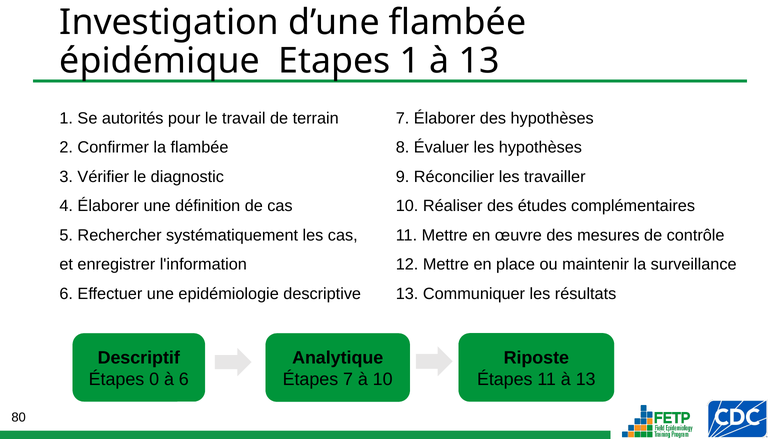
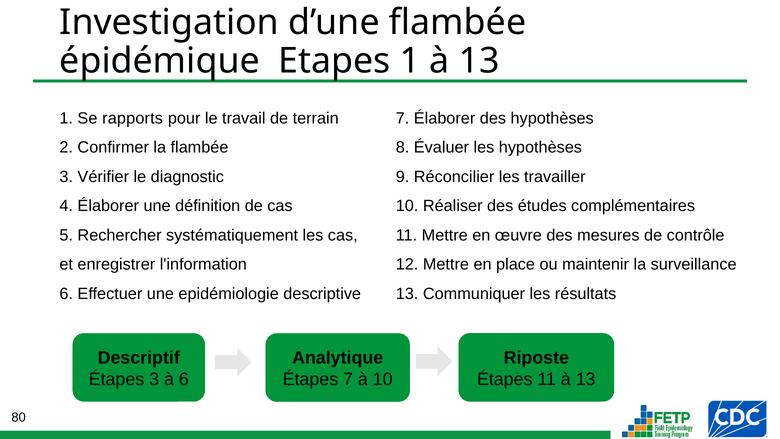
autorités: autorités -> rapports
Étapes 0: 0 -> 3
